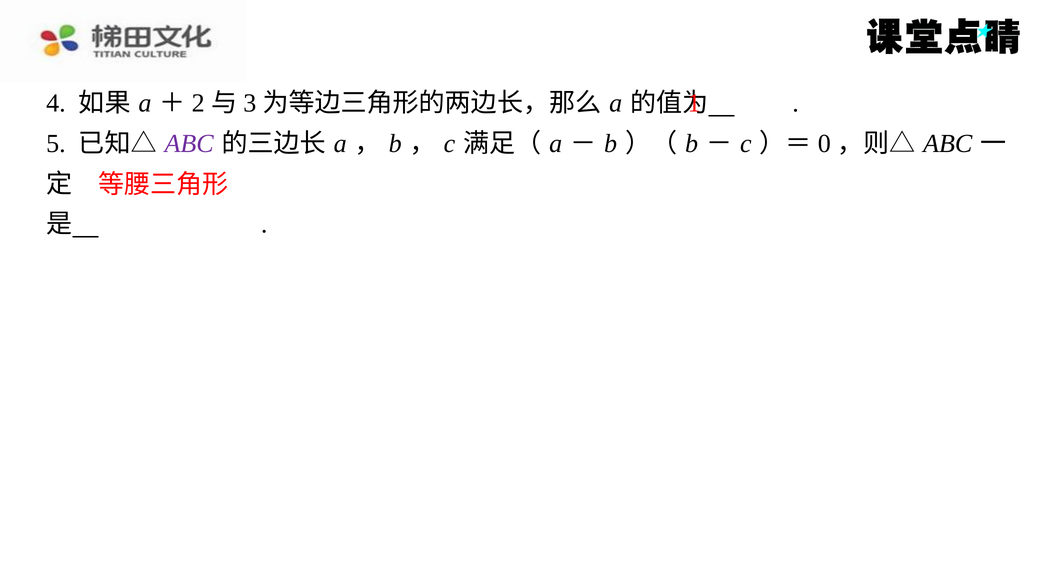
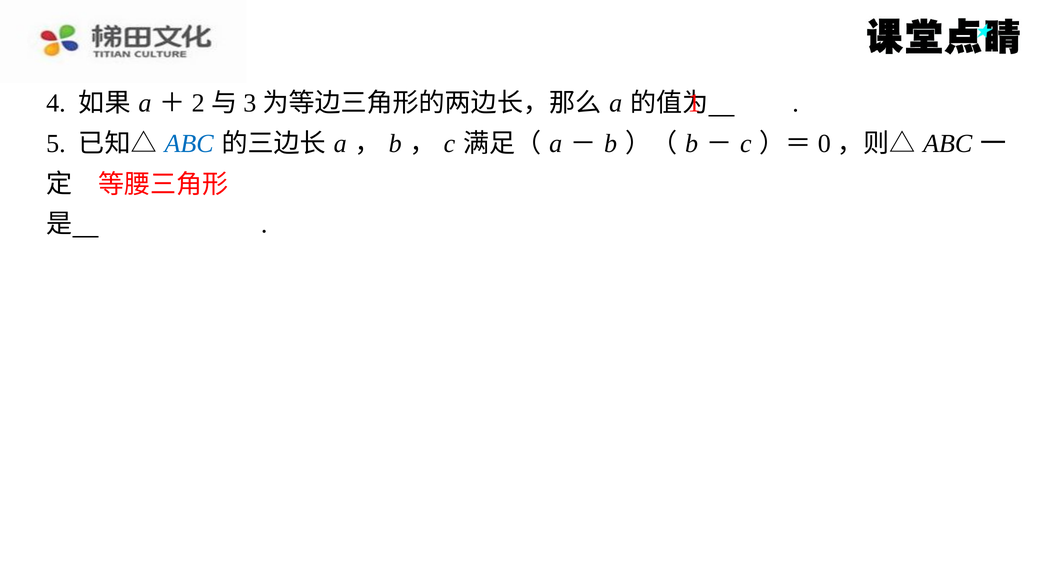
ABC at (189, 144) colour: purple -> blue
